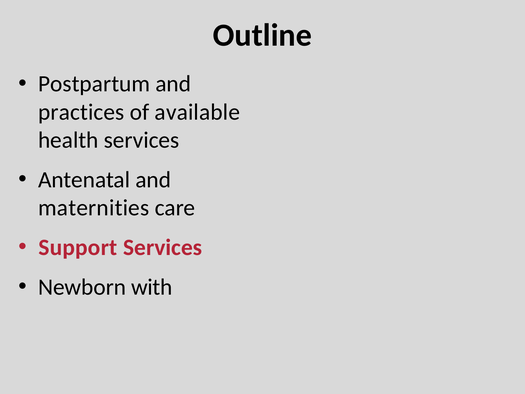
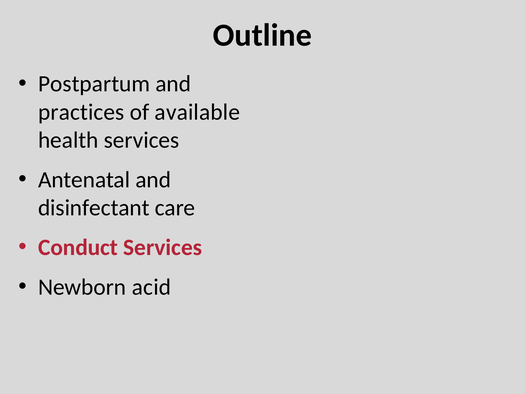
maternities: maternities -> disinfectant
Support: Support -> Conduct
with: with -> acid
